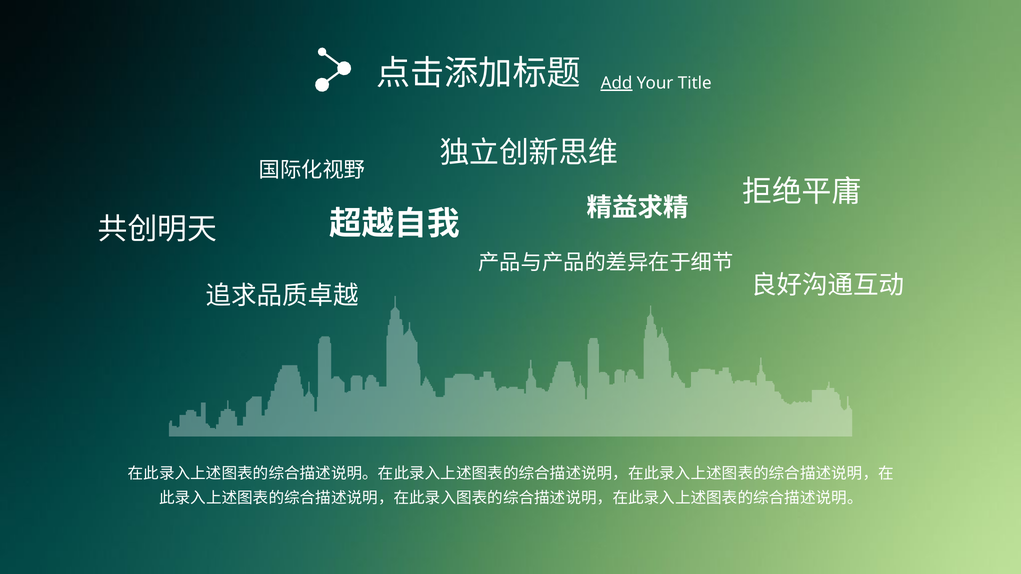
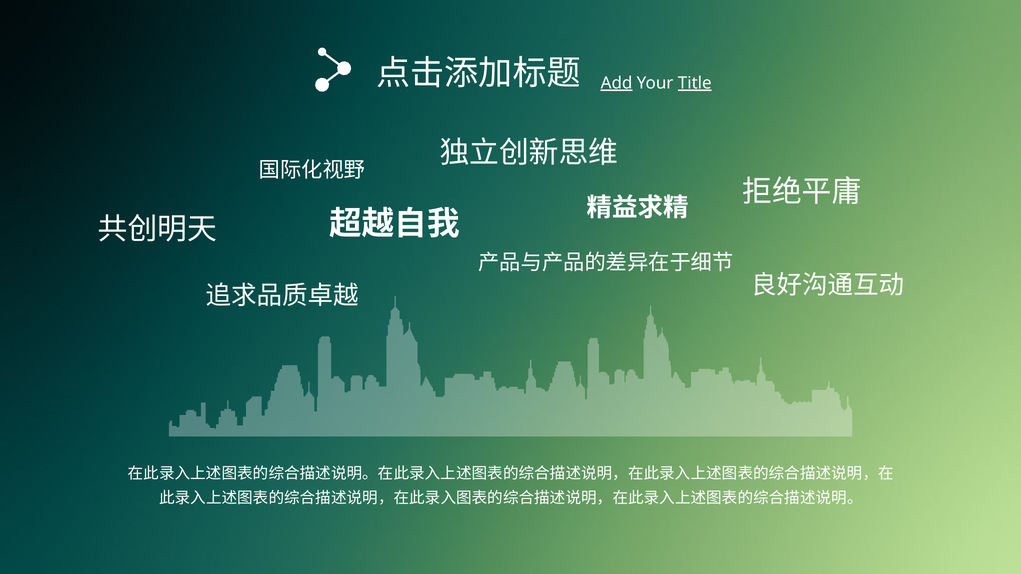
Title underline: none -> present
